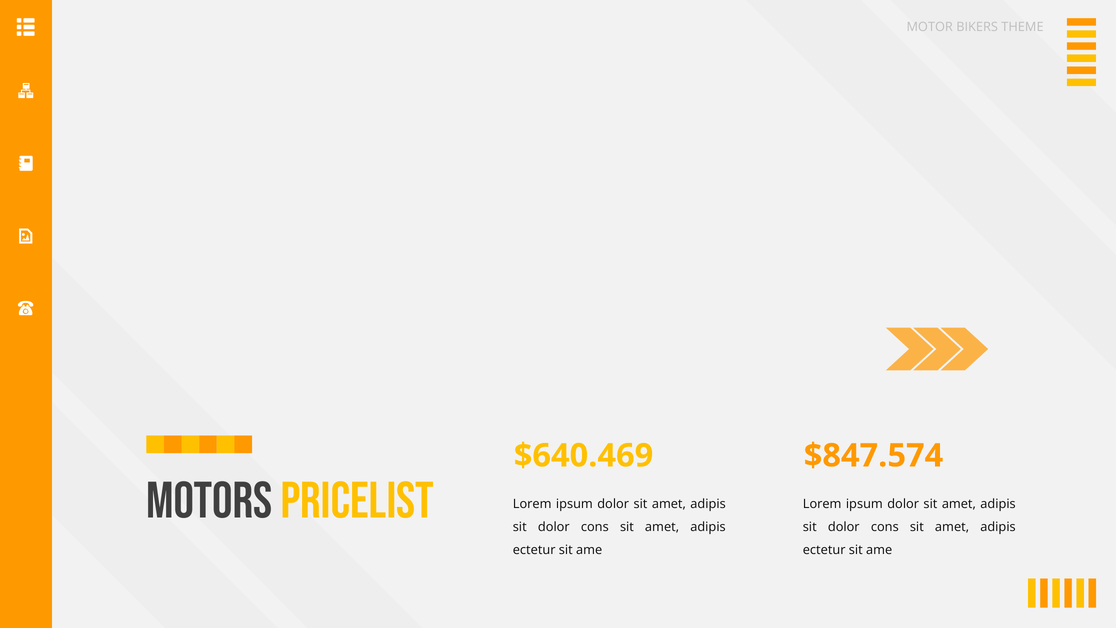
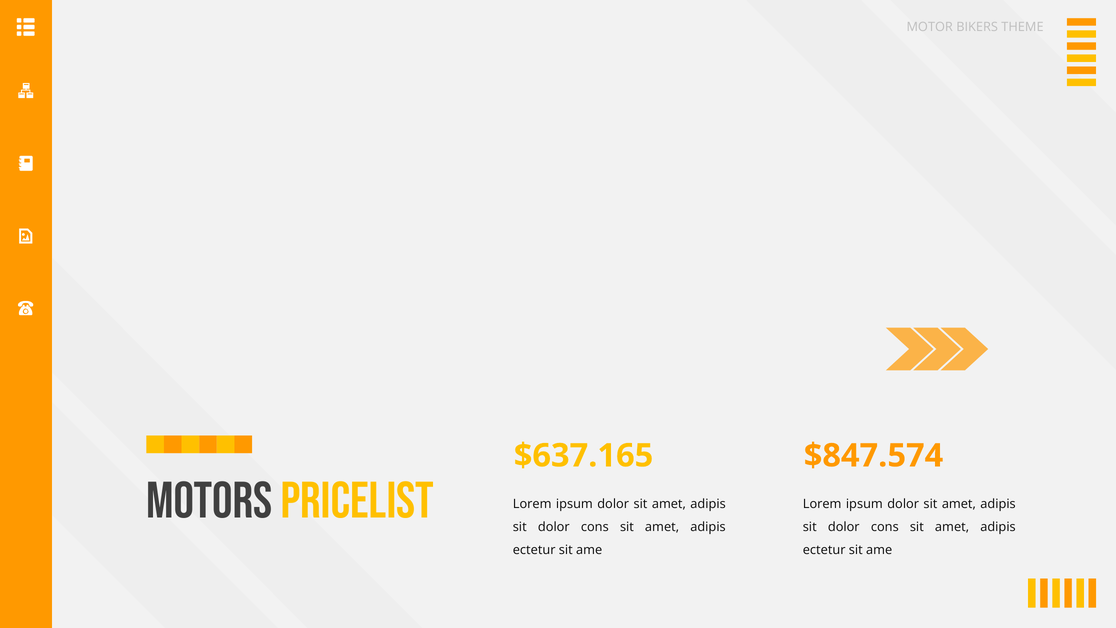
$640.469: $640.469 -> $637.165
